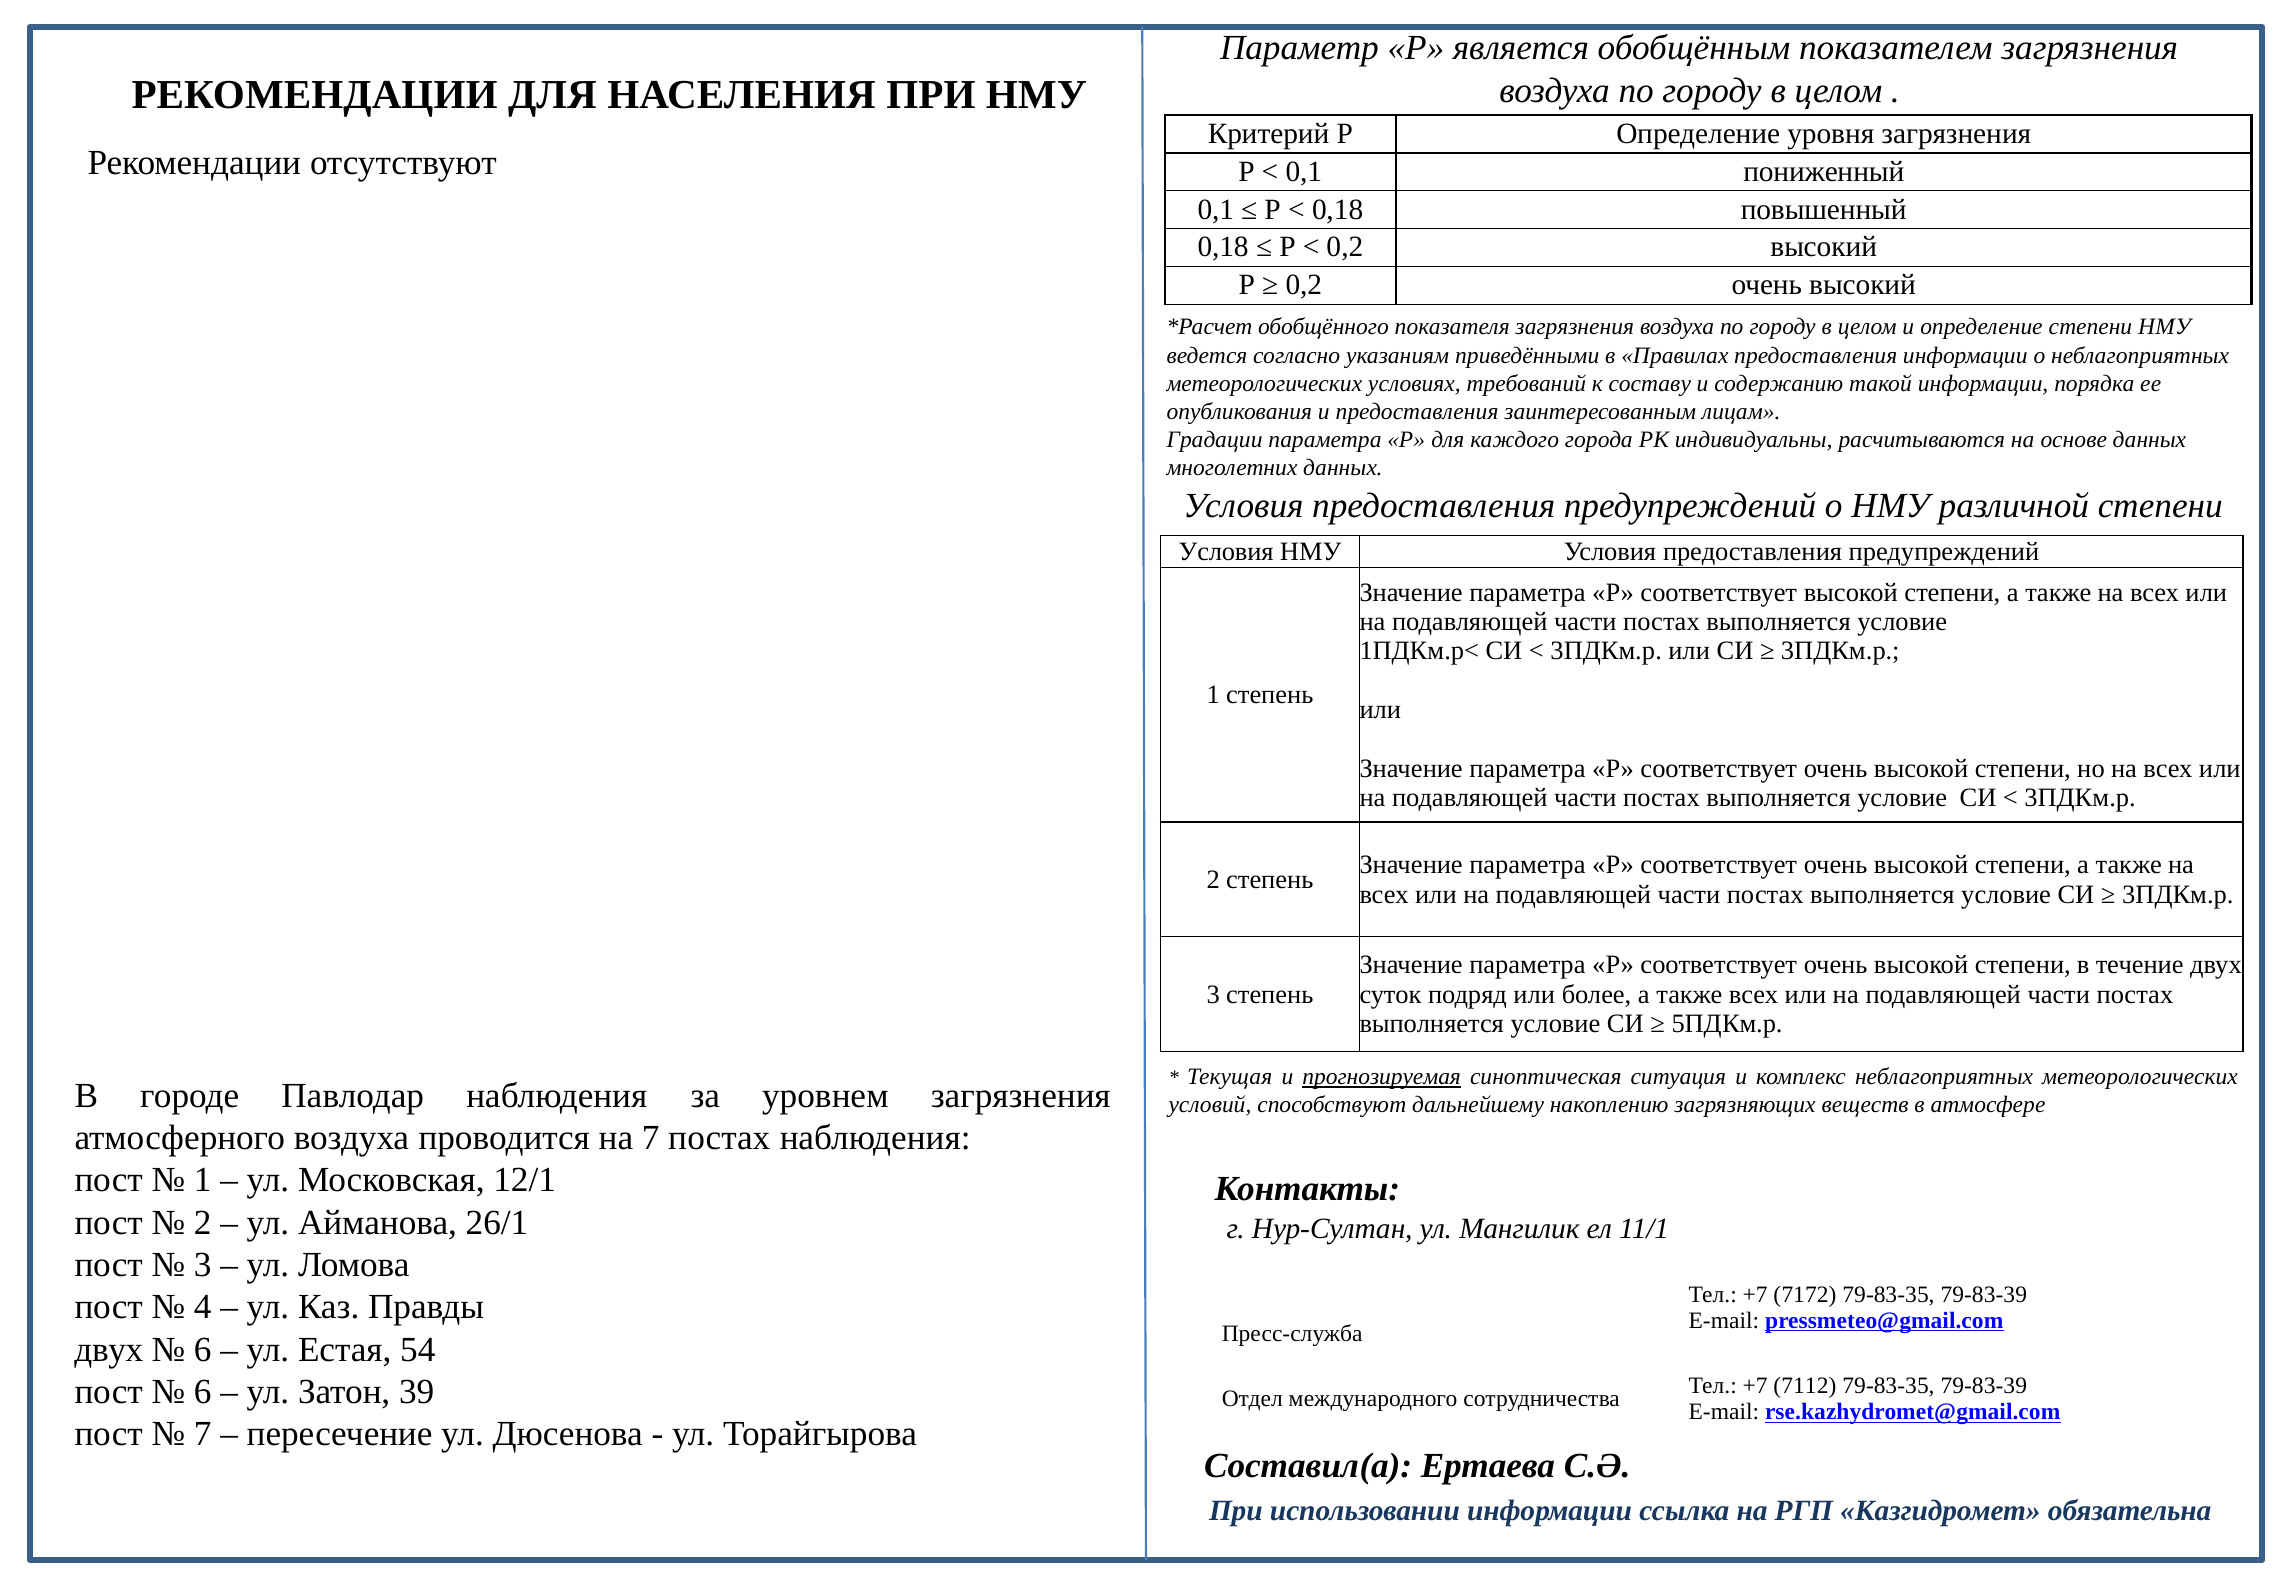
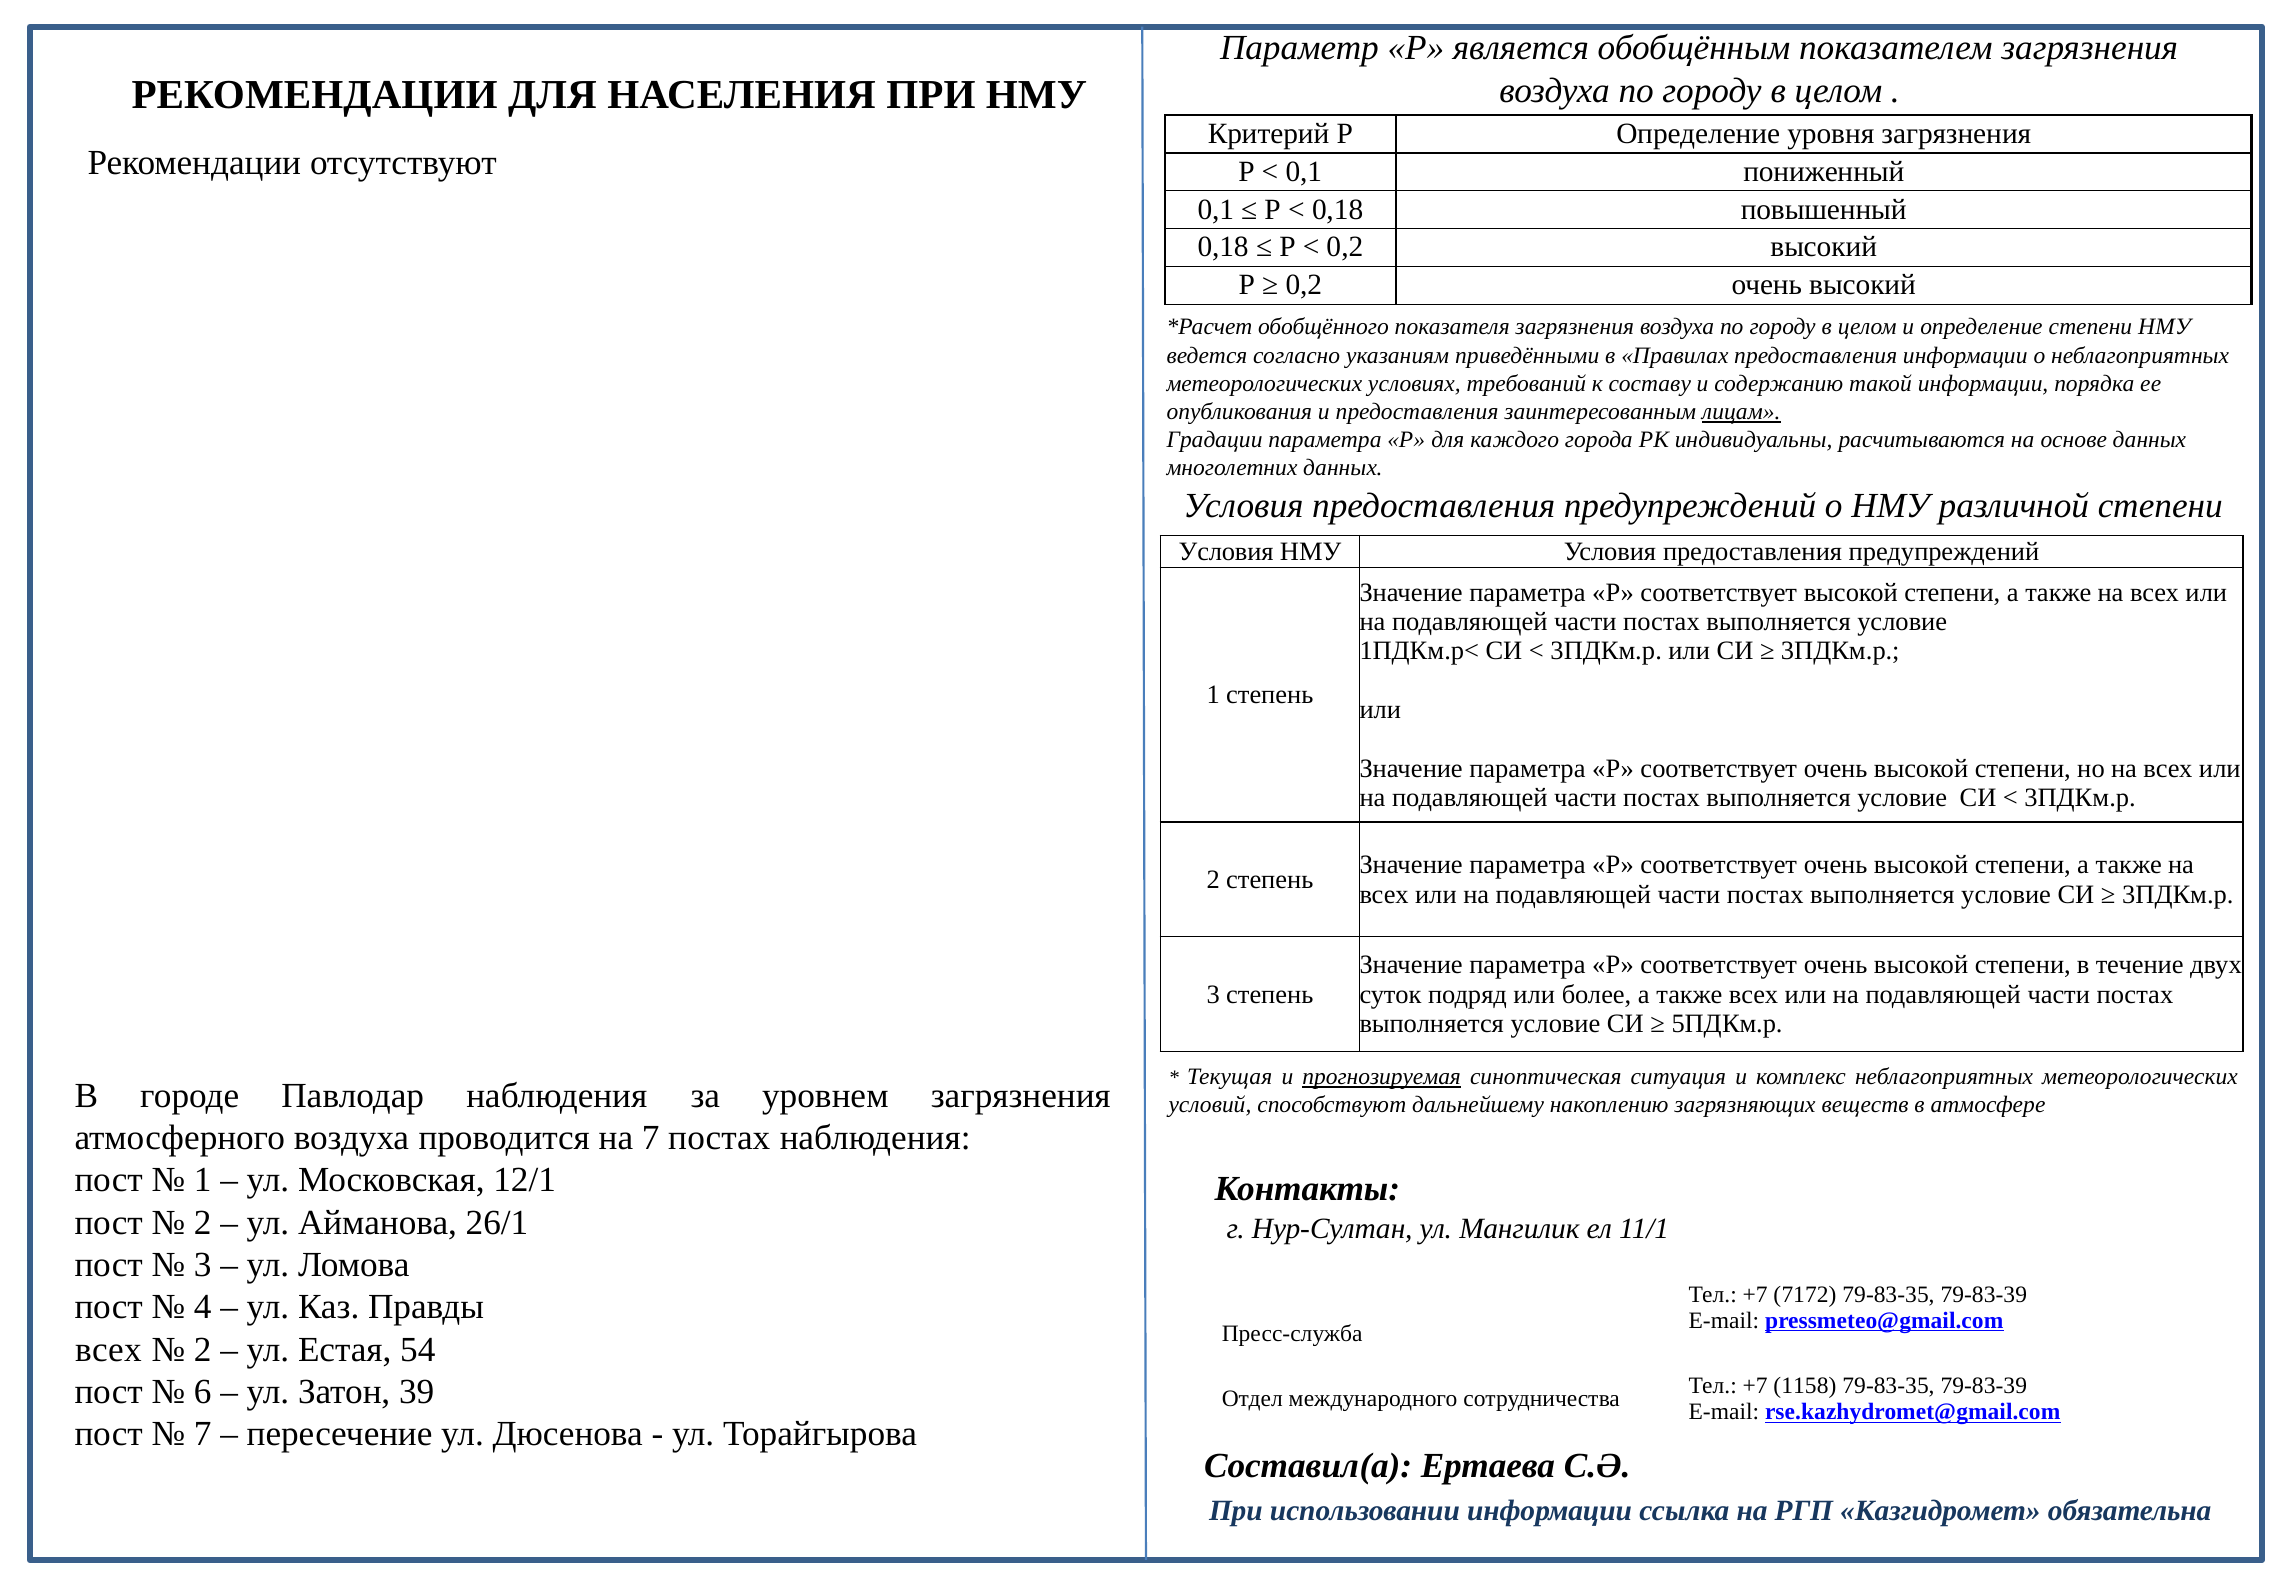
лицам underline: none -> present
двух at (109, 1349): двух -> всех
6 at (203, 1349): 6 -> 2
7112: 7112 -> 1158
